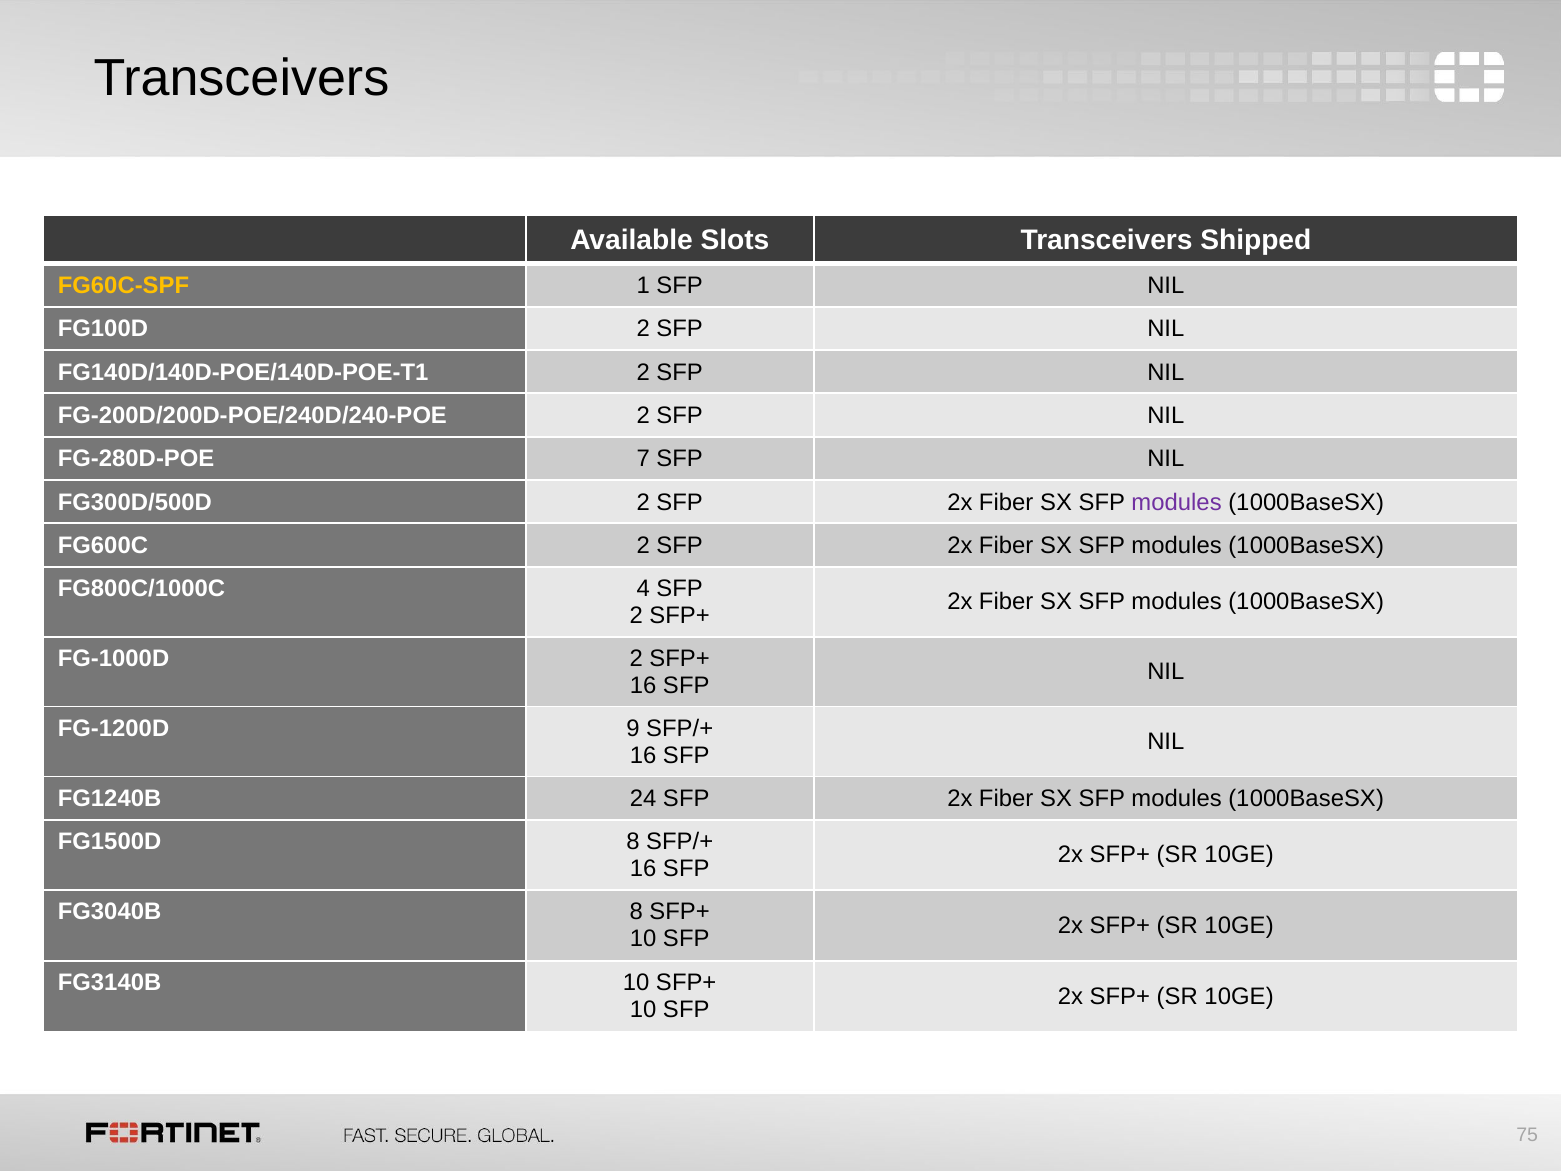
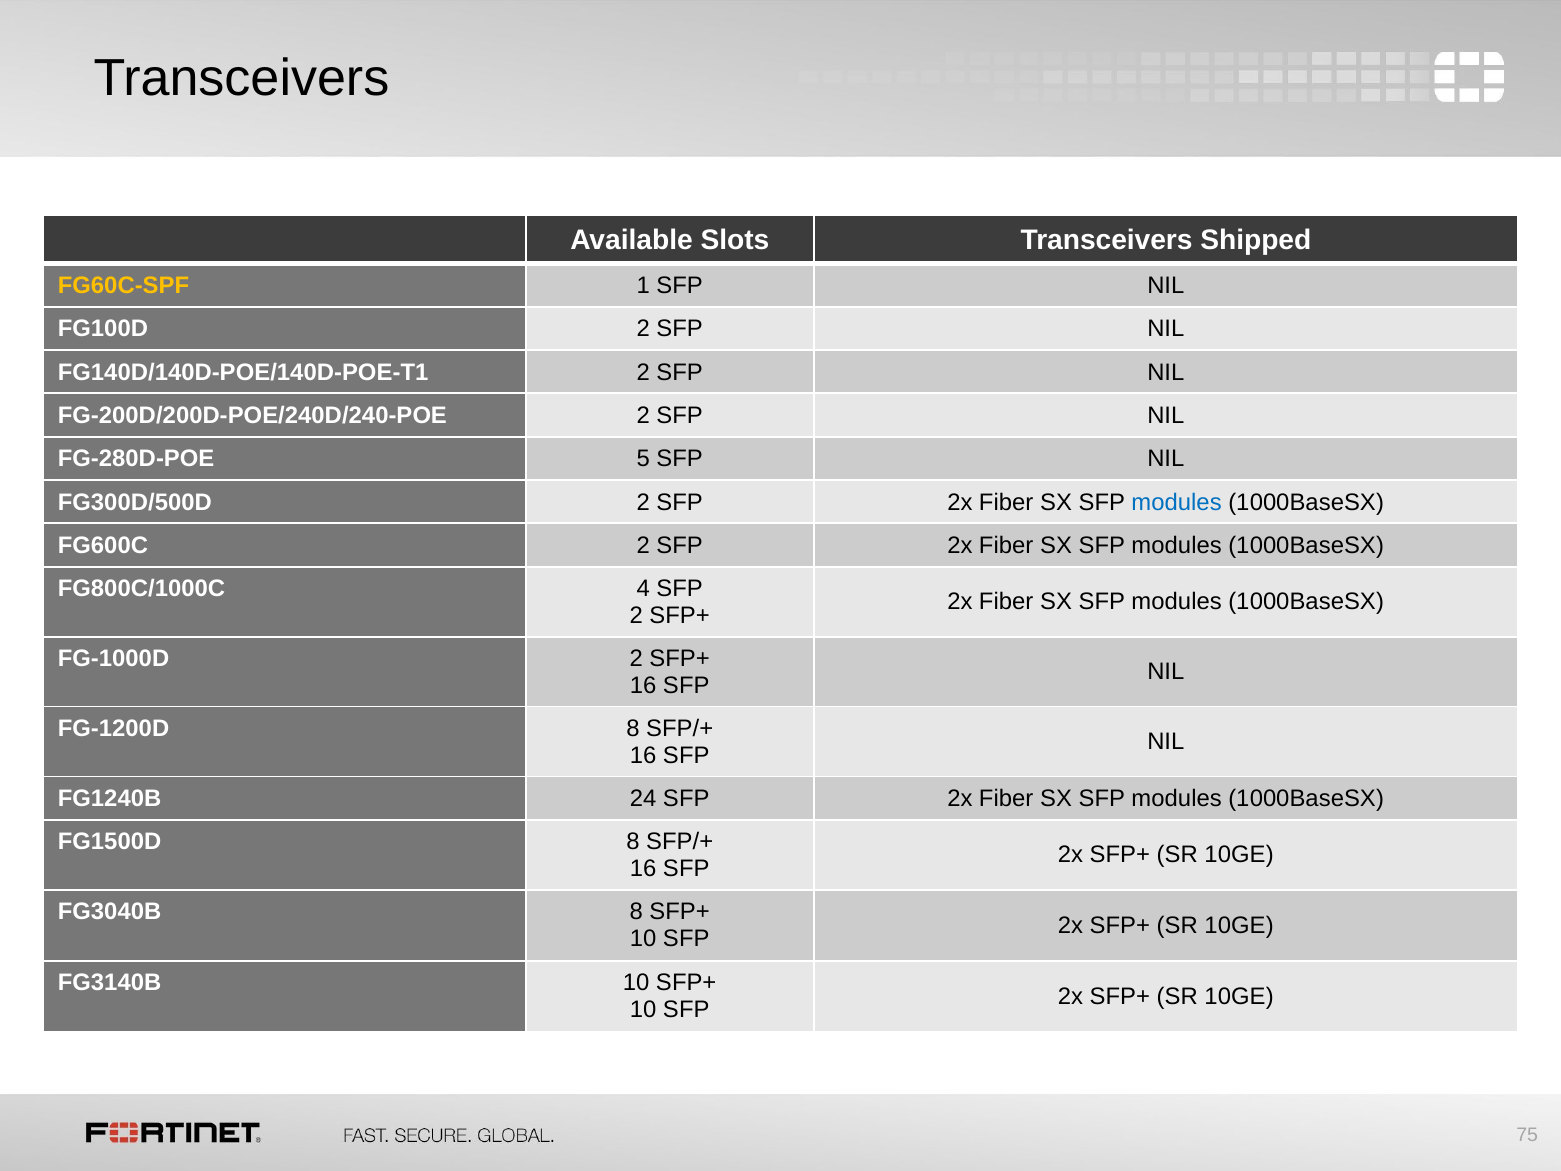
7: 7 -> 5
modules at (1177, 502) colour: purple -> blue
FG-1200D 9: 9 -> 8
